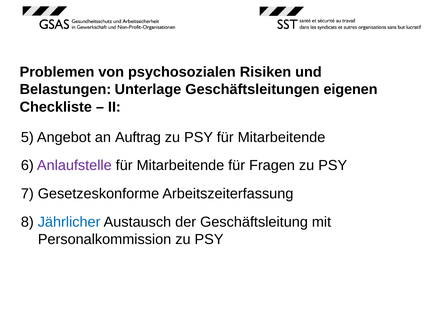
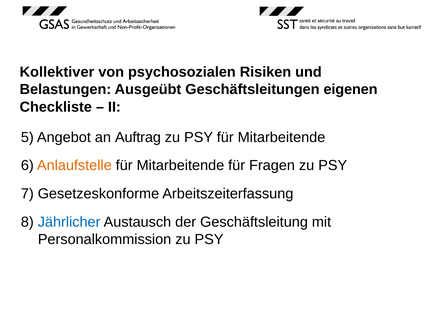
Problemen: Problemen -> Kollektiver
Unterlage: Unterlage -> Ausgeübt
Anlaufstelle colour: purple -> orange
